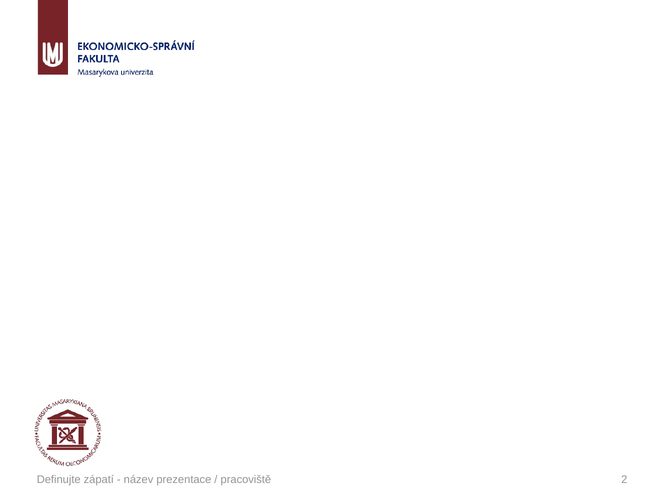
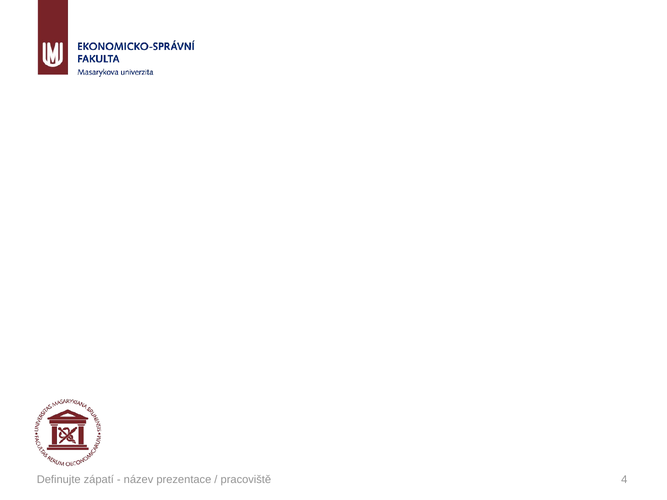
2: 2 -> 4
